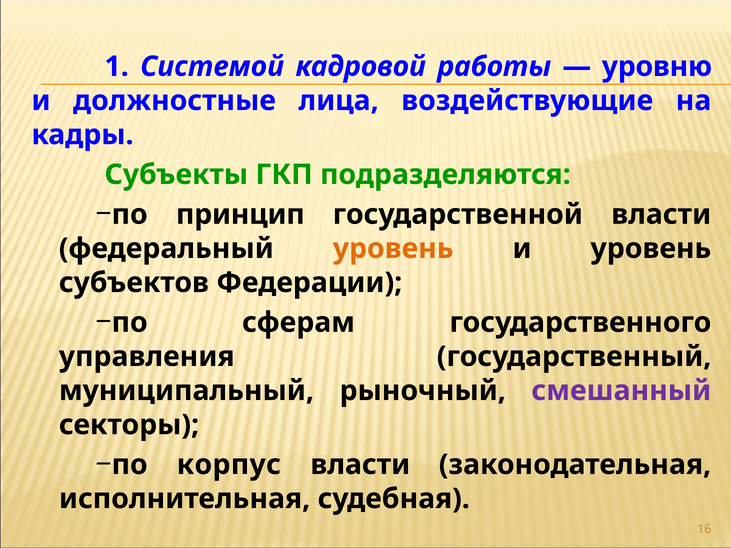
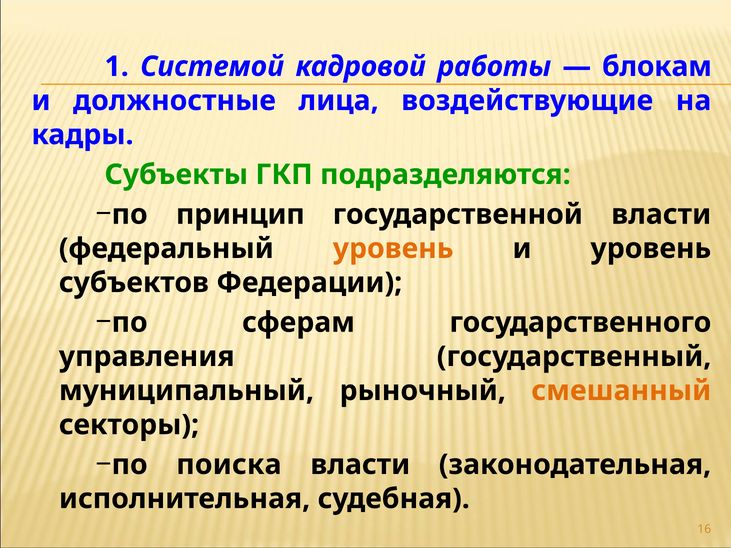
уровню: уровню -> блокам
смешанный colour: purple -> orange
корпус: корпус -> поиска
